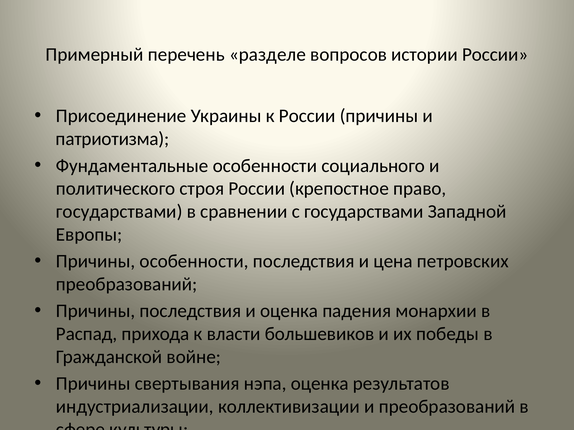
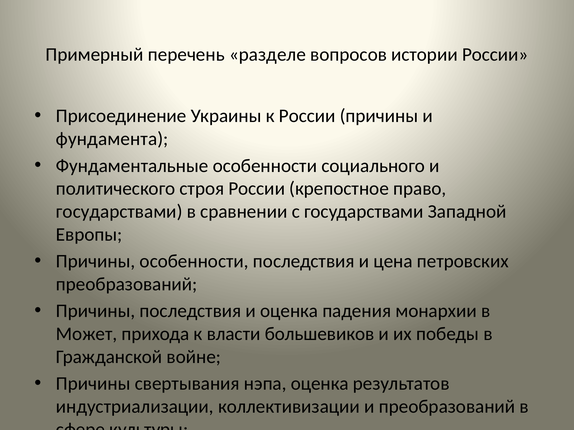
патриотизма: патриотизма -> фундамента
Распад: Распад -> Может
